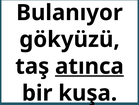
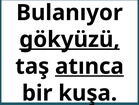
gökyüzü underline: none -> present
